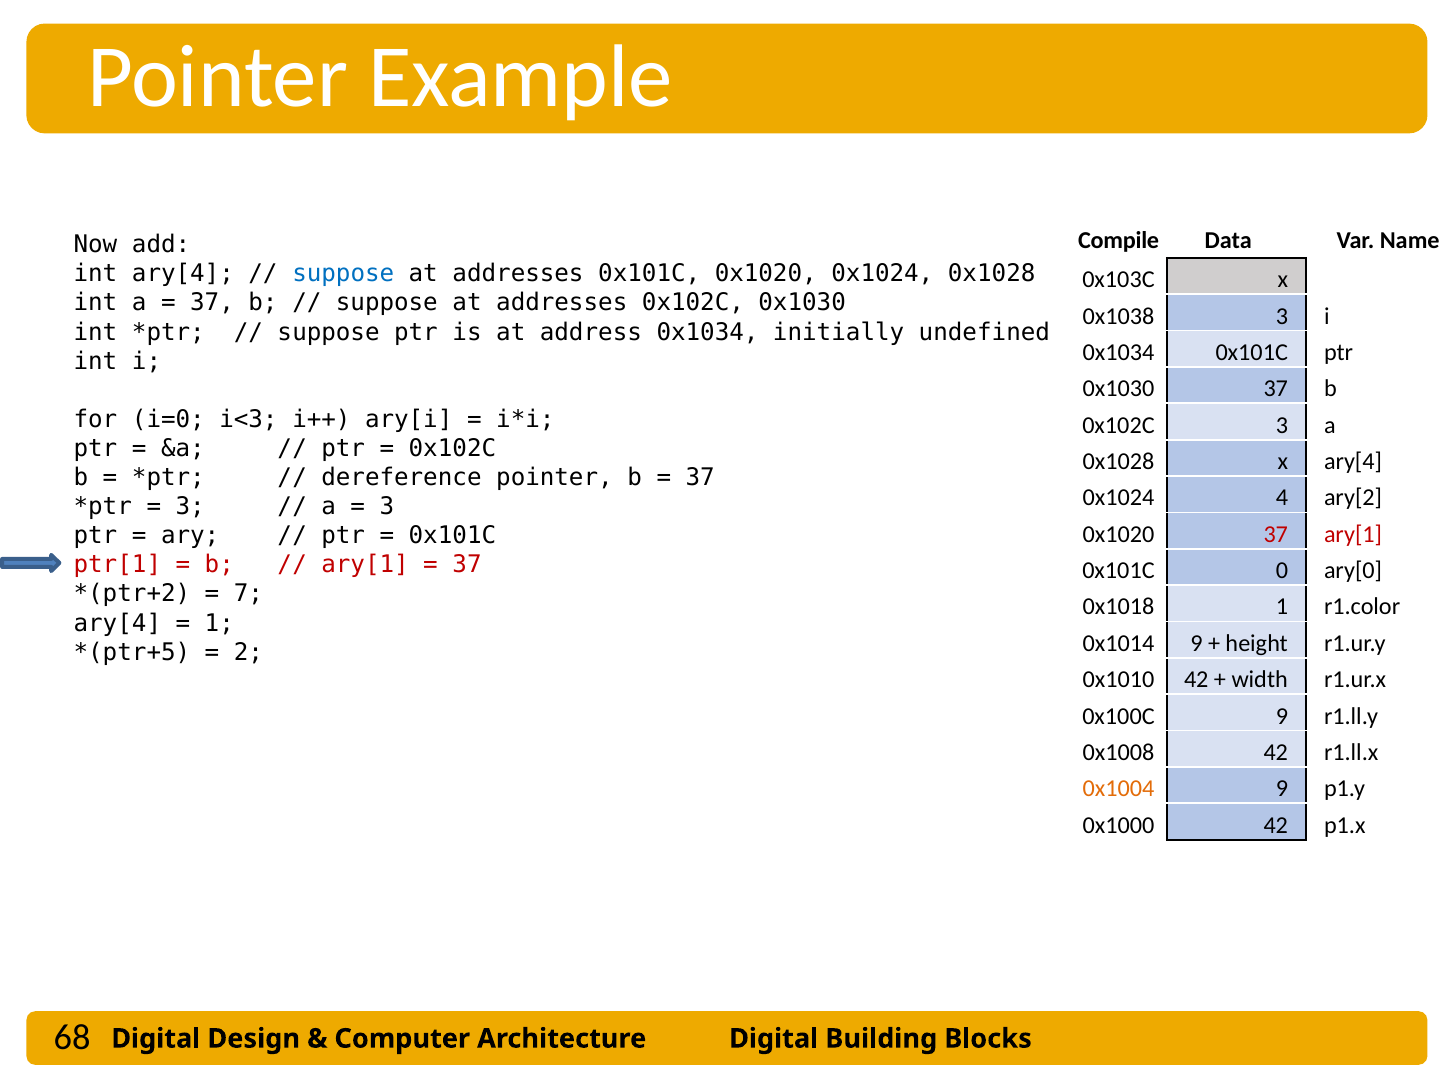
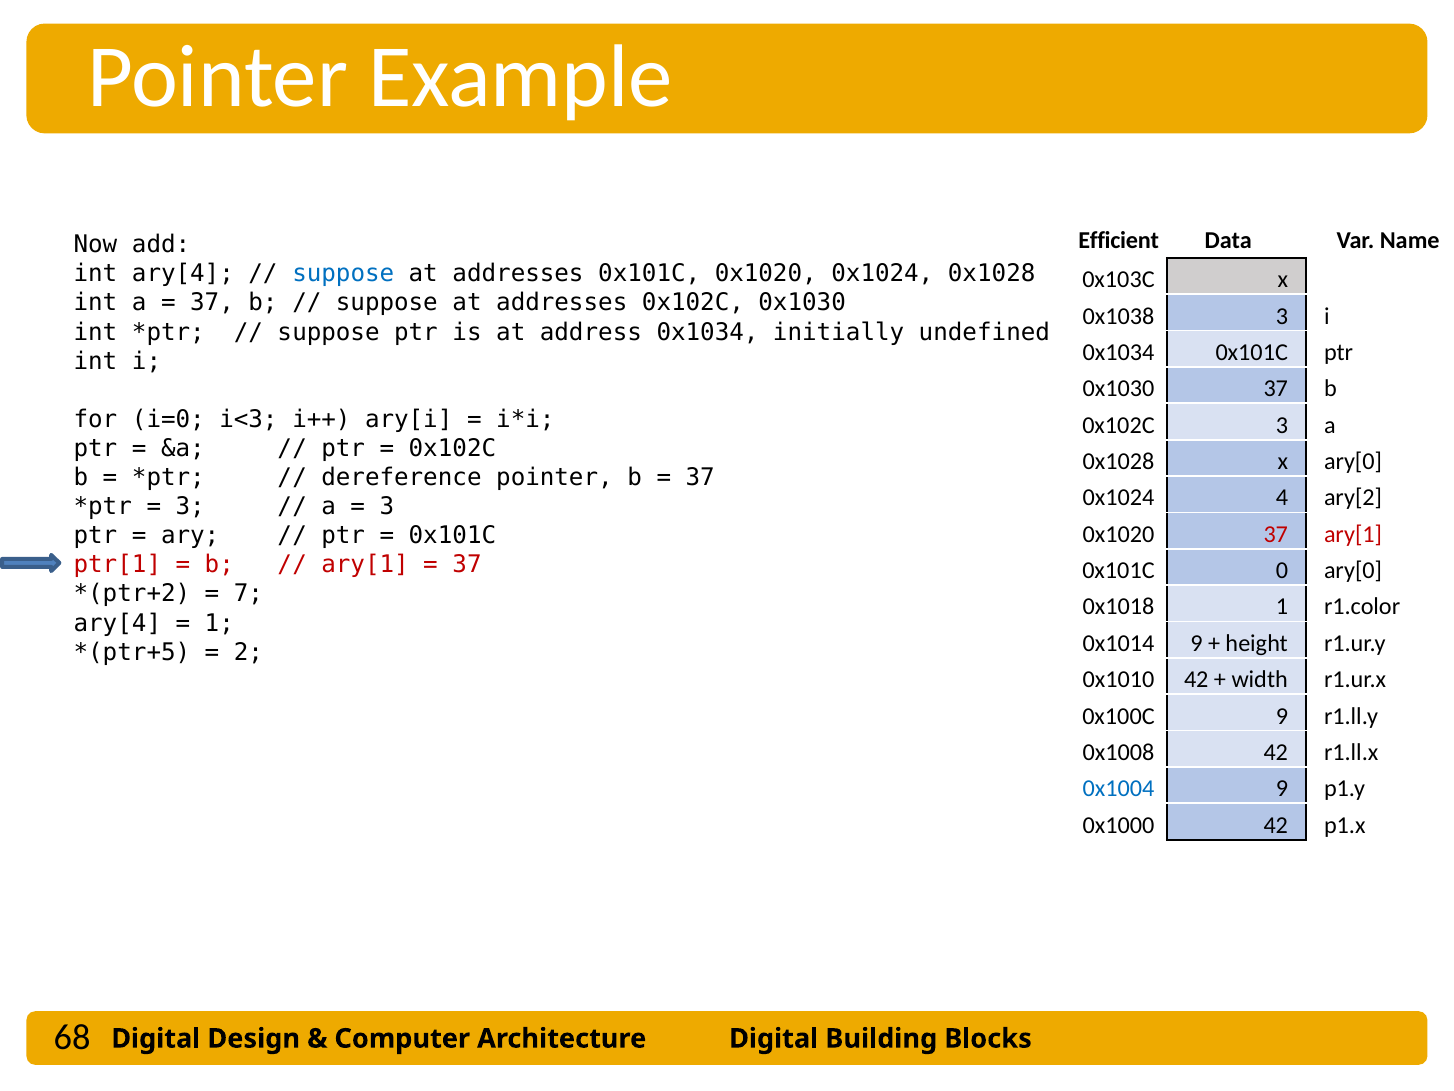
Compile: Compile -> Efficient
x ary[4: ary[4 -> ary[0
0x1004 colour: orange -> blue
